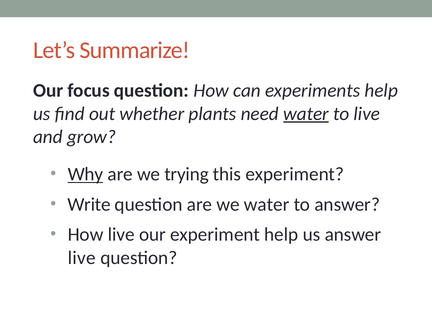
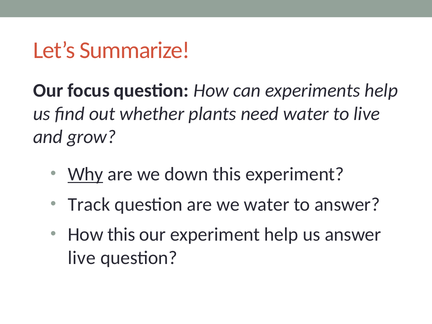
water at (306, 114) underline: present -> none
trying: trying -> down
Write: Write -> Track
How live: live -> this
